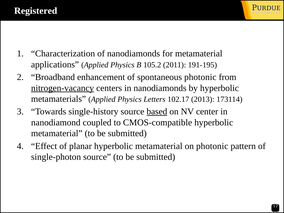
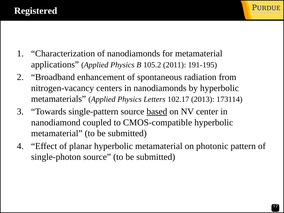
spontaneous photonic: photonic -> radiation
nitrogen-vacancy underline: present -> none
single-history: single-history -> single-pattern
